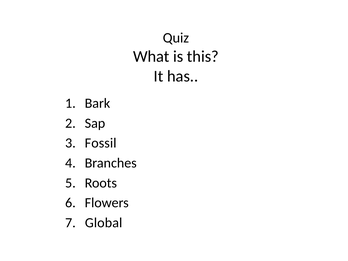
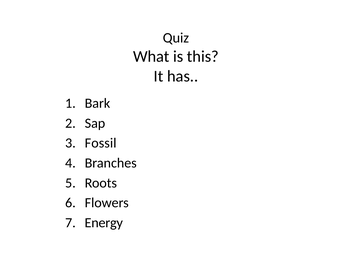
Global: Global -> Energy
